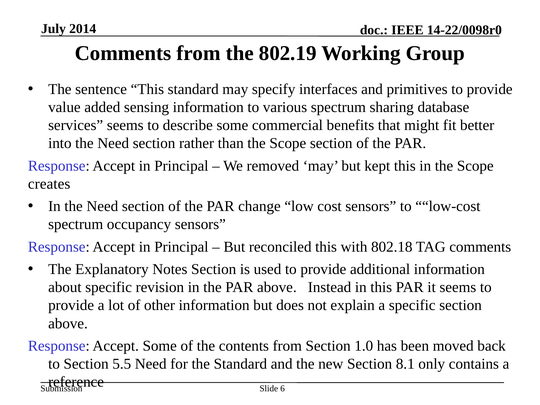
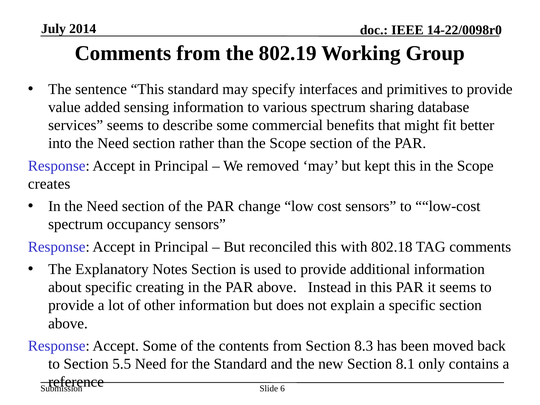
revision: revision -> creating
1.0: 1.0 -> 8.3
